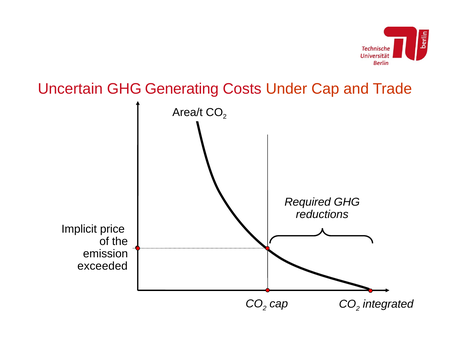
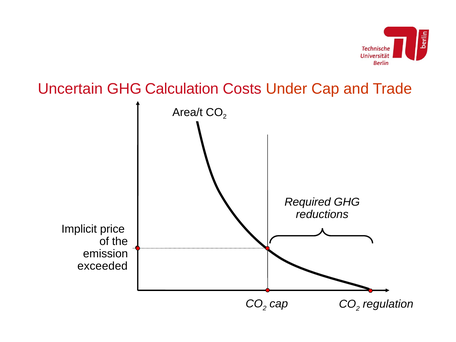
Generating: Generating -> Calculation
integrated: integrated -> regulation
